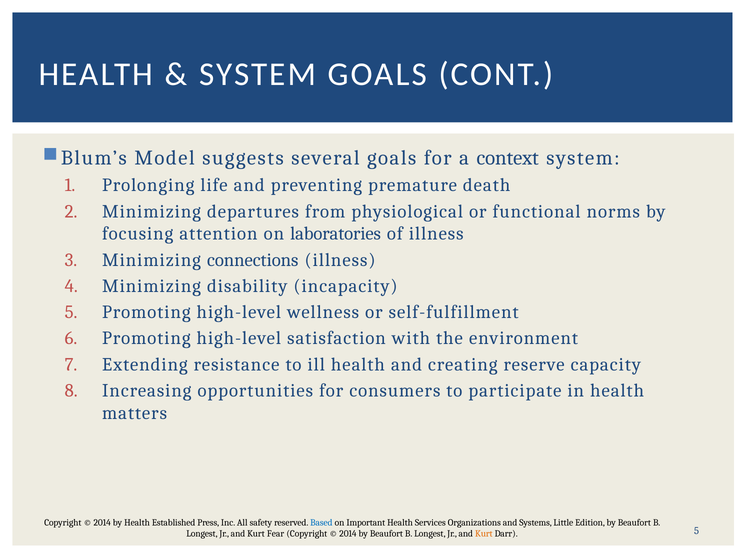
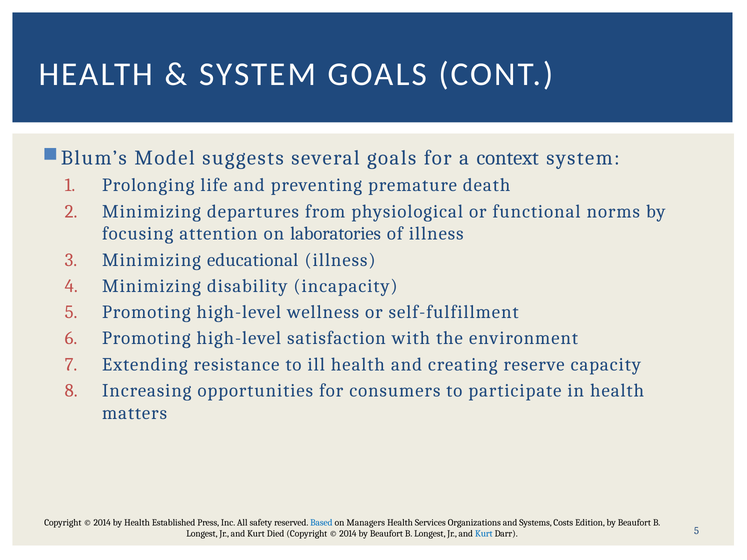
connections: connections -> educational
Important: Important -> Managers
Little: Little -> Costs
Fear: Fear -> Died
Kurt at (484, 534) colour: orange -> blue
